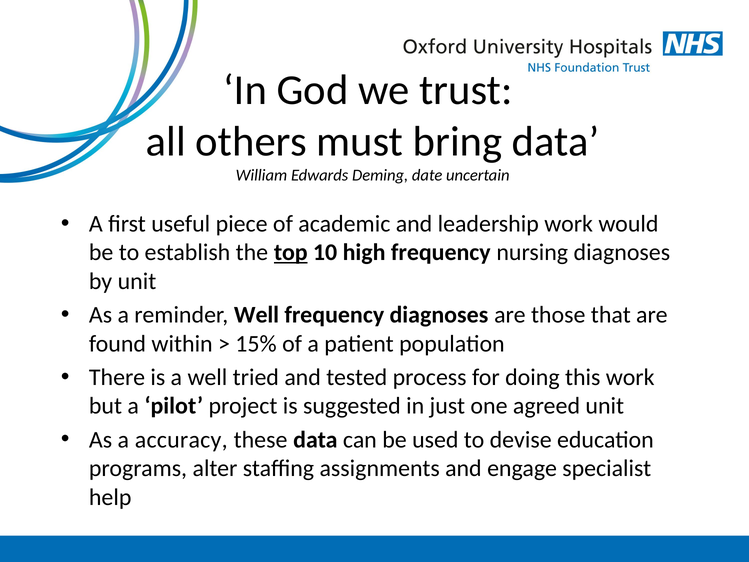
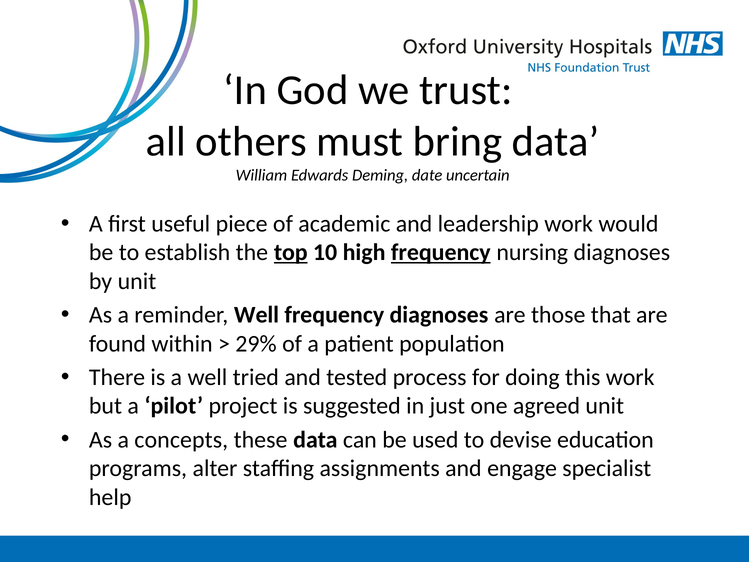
frequency at (441, 252) underline: none -> present
15%: 15% -> 29%
accuracy: accuracy -> concepts
